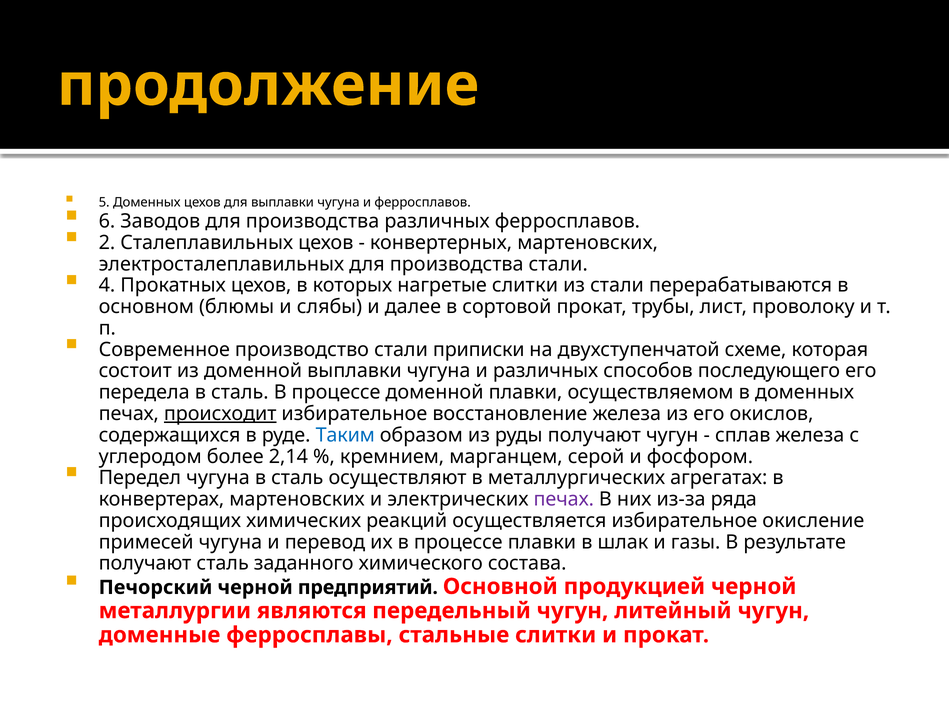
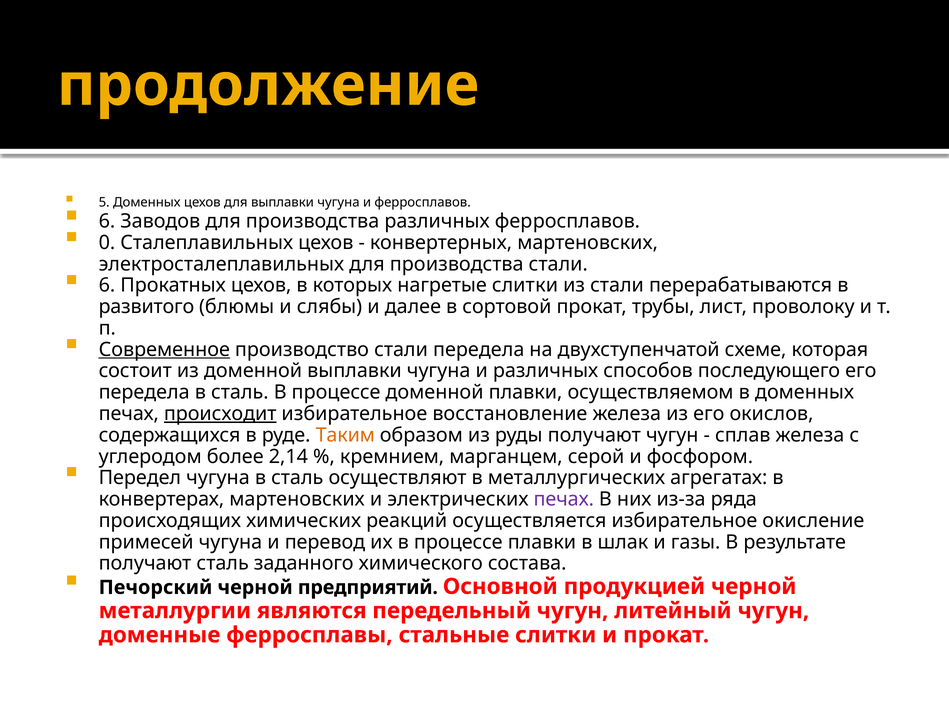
2: 2 -> 0
4 at (107, 285): 4 -> 6
основном: основном -> развитого
Современное underline: none -> present
стали приписки: приписки -> передела
Таким colour: blue -> orange
